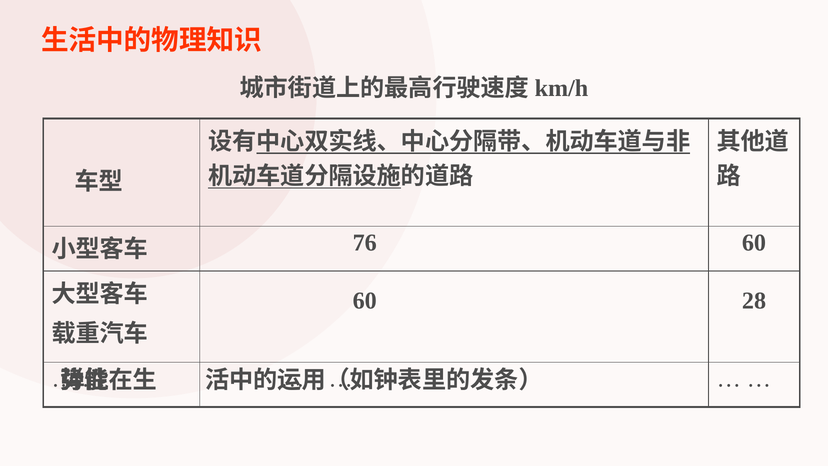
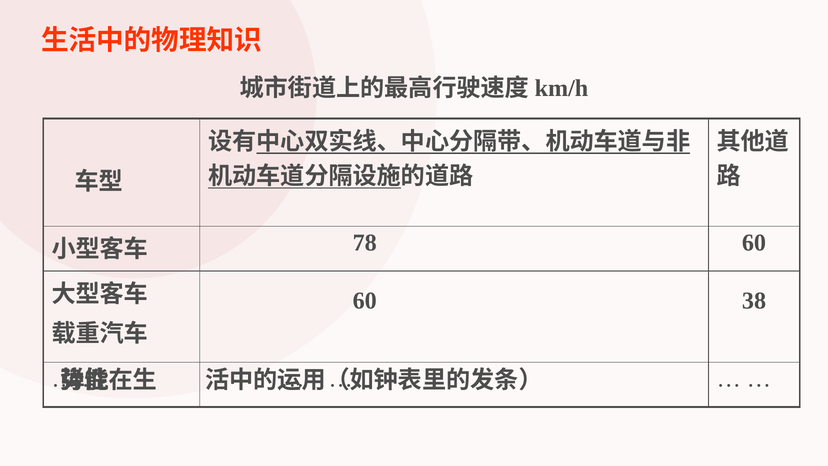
76: 76 -> 78
28: 28 -> 38
